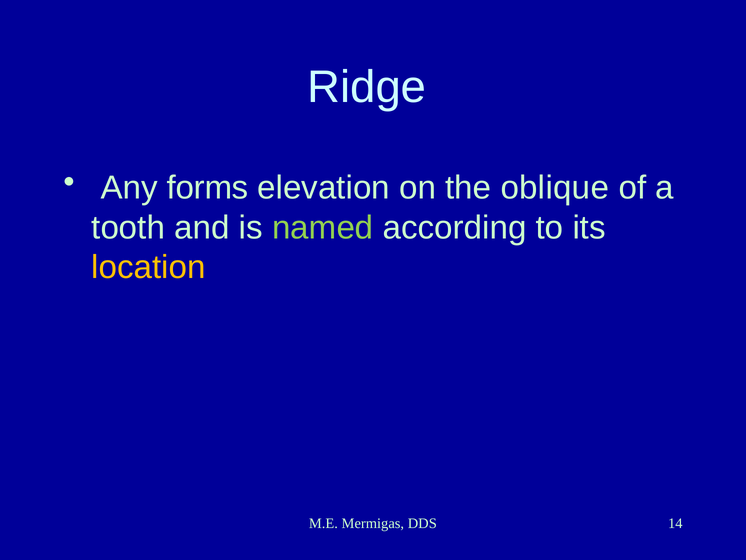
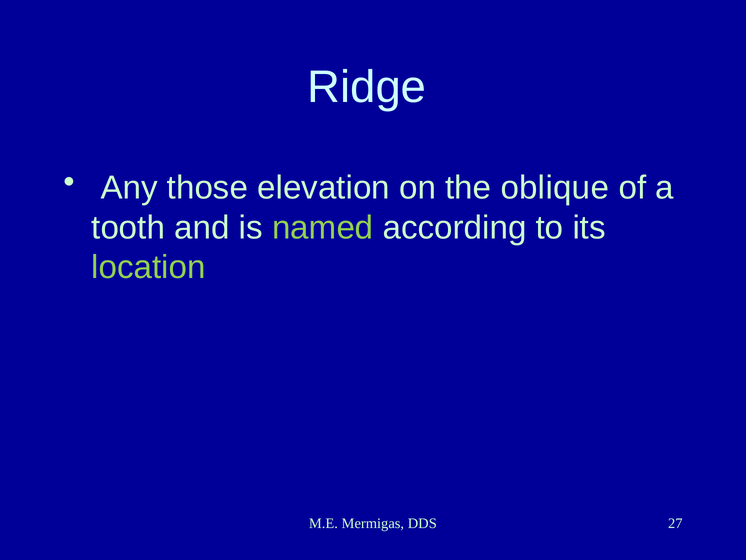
forms: forms -> those
location colour: yellow -> light green
14: 14 -> 27
